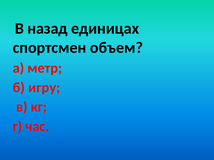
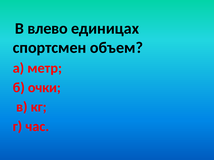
назад: назад -> влево
игру: игру -> очки
